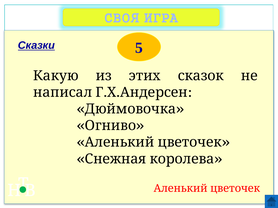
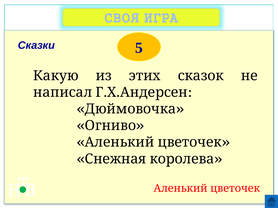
Сказки underline: present -> none
